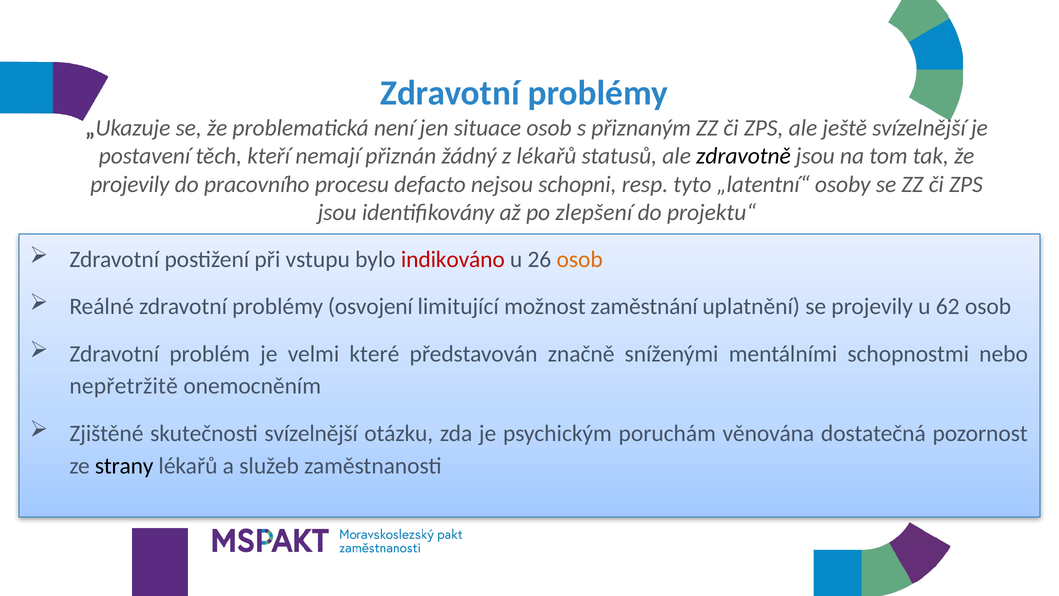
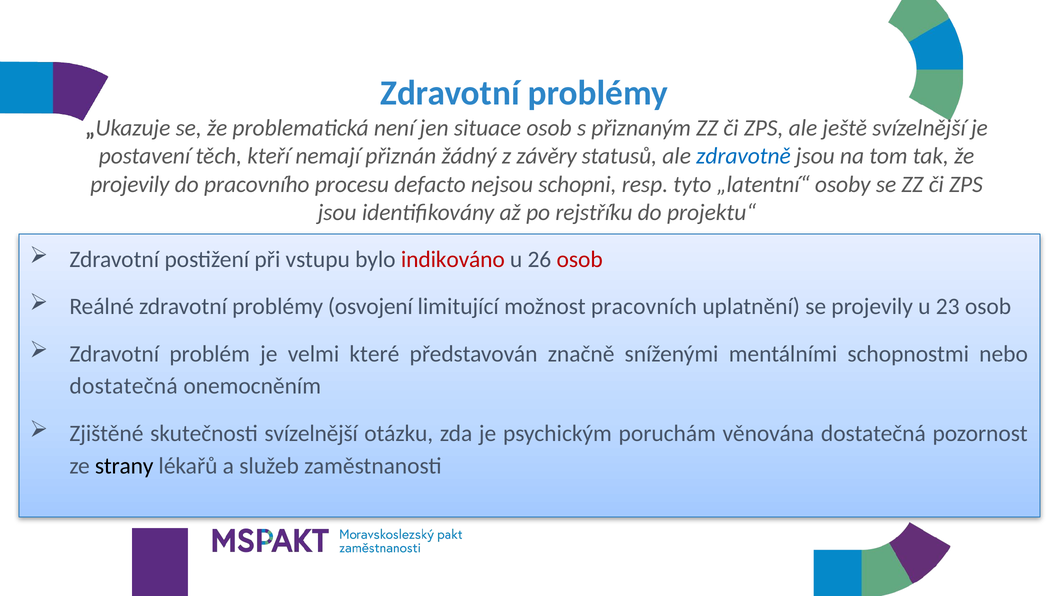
z lékařů: lékařů -> závěry
zdravotně colour: black -> blue
zlepšení: zlepšení -> rejstříku
osob at (580, 259) colour: orange -> red
zaměstnání: zaměstnání -> pracovních
62: 62 -> 23
nepřetržitě at (124, 386): nepřetržitě -> dostatečná
